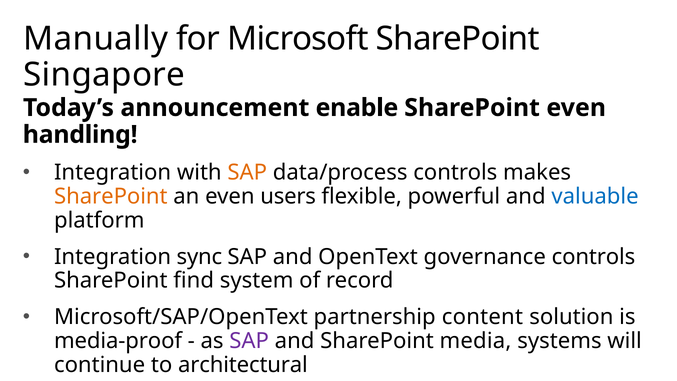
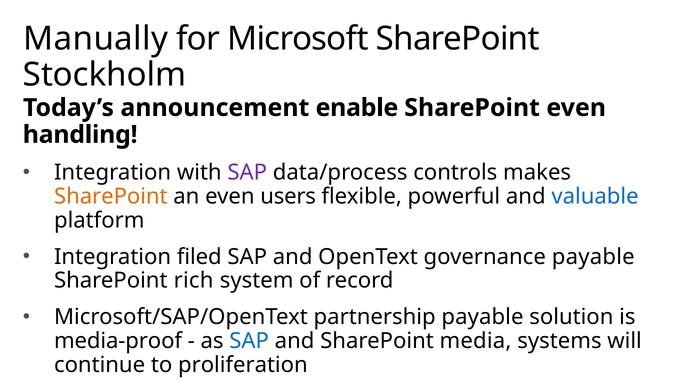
Singapore: Singapore -> Stockholm
SAP at (247, 172) colour: orange -> purple
sync: sync -> filed
governance controls: controls -> payable
find: find -> rich
partnership content: content -> payable
SAP at (249, 341) colour: purple -> blue
architectural: architectural -> proliferation
